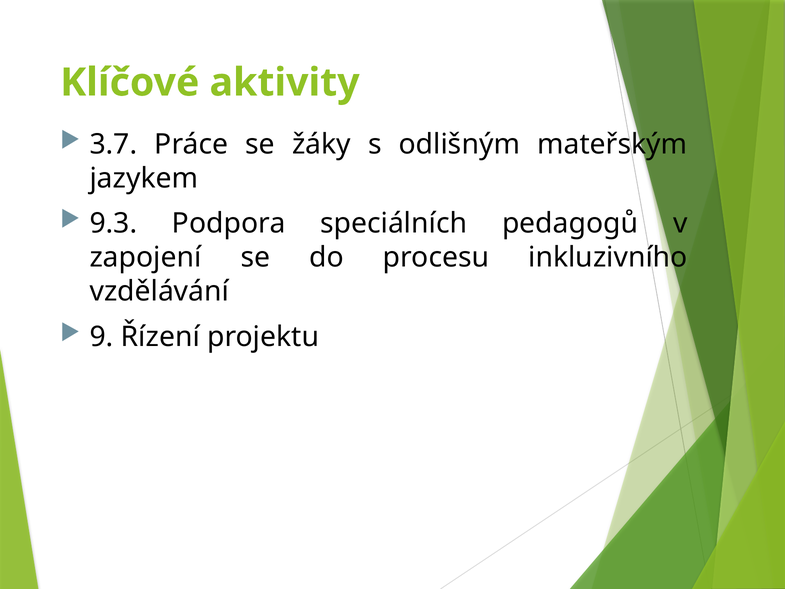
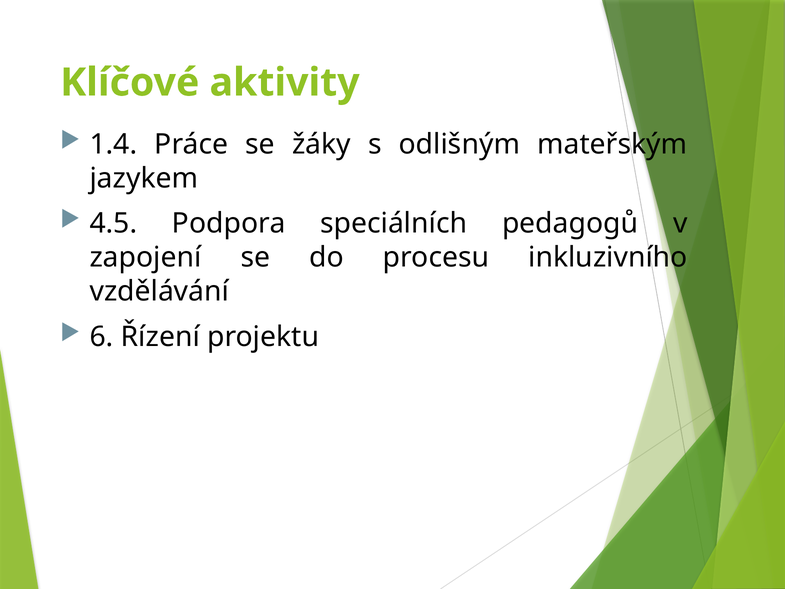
3.7: 3.7 -> 1.4
9.3: 9.3 -> 4.5
9: 9 -> 6
